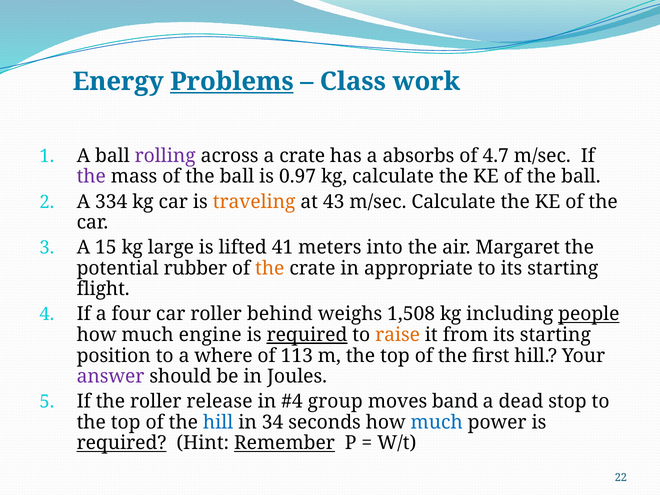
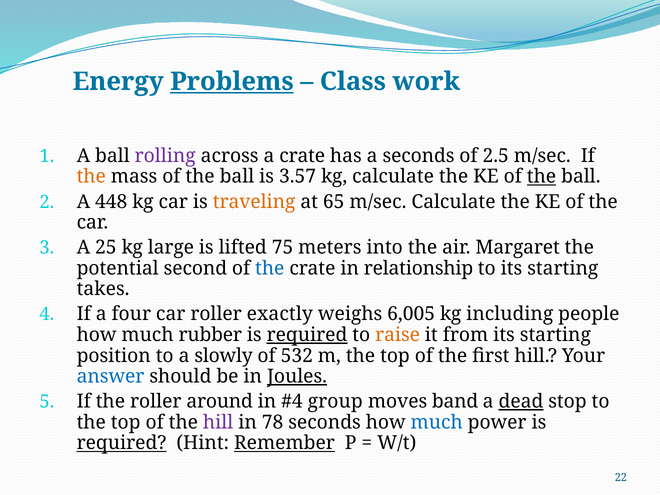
a absorbs: absorbs -> seconds
4.7: 4.7 -> 2.5
the at (91, 177) colour: purple -> orange
0.97: 0.97 -> 3.57
the at (542, 177) underline: none -> present
334: 334 -> 448
43: 43 -> 65
15: 15 -> 25
41: 41 -> 75
rubber: rubber -> second
the at (270, 268) colour: orange -> blue
appropriate: appropriate -> relationship
flight: flight -> takes
behind: behind -> exactly
1,508: 1,508 -> 6,005
people underline: present -> none
engine: engine -> rubber
where: where -> slowly
113: 113 -> 532
answer colour: purple -> blue
Joules underline: none -> present
release: release -> around
dead underline: none -> present
hill at (218, 422) colour: blue -> purple
34: 34 -> 78
